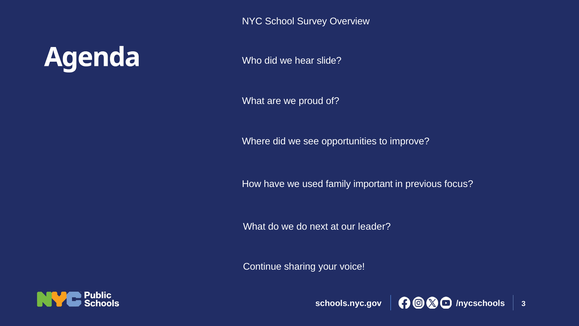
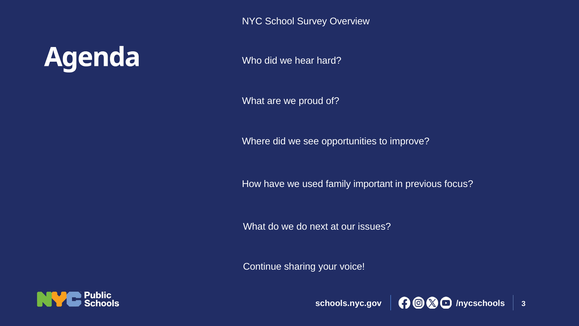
slide: slide -> hard
leader: leader -> issues
